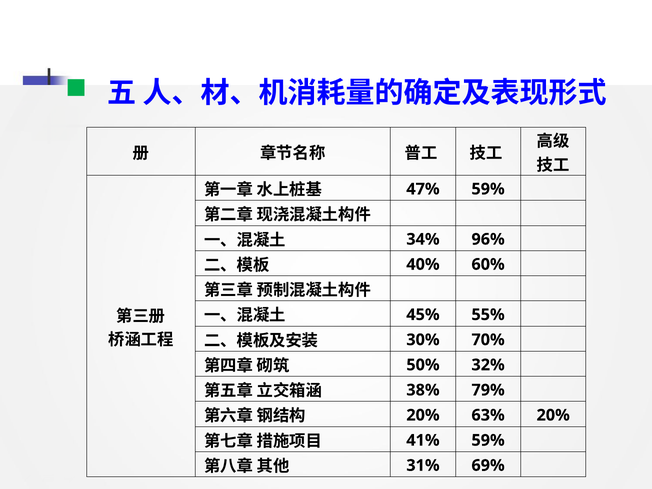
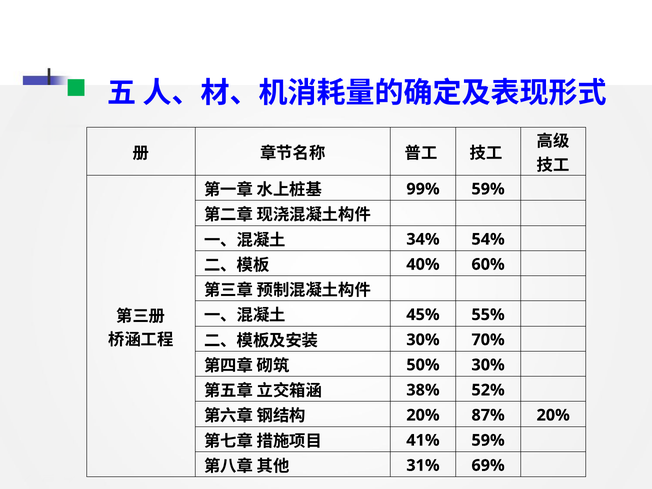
47%: 47% -> 99%
96%: 96% -> 54%
50% 32%: 32% -> 30%
79%: 79% -> 52%
63%: 63% -> 87%
